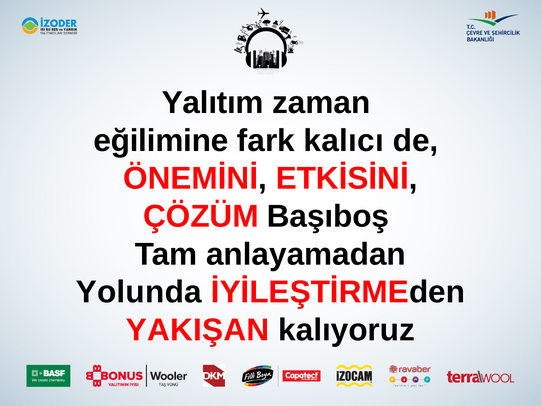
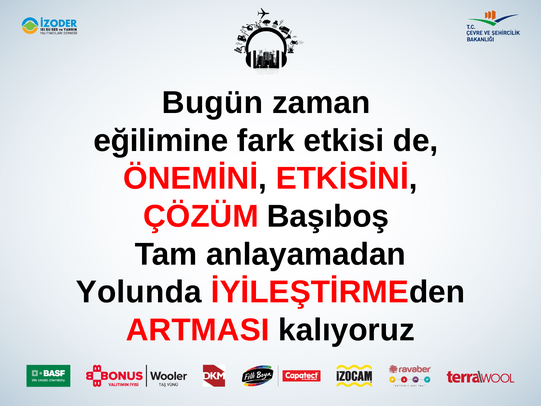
Yalıtım: Yalıtım -> Bugün
kalıcı: kalıcı -> etkisi
YAKIŞAN: YAKIŞAN -> ARTMASI
